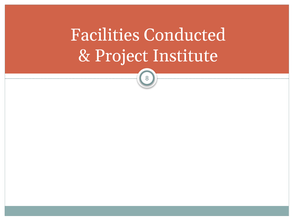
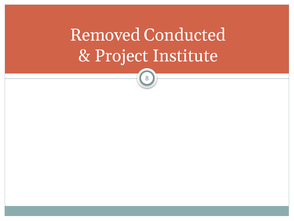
Facilities: Facilities -> Removed
